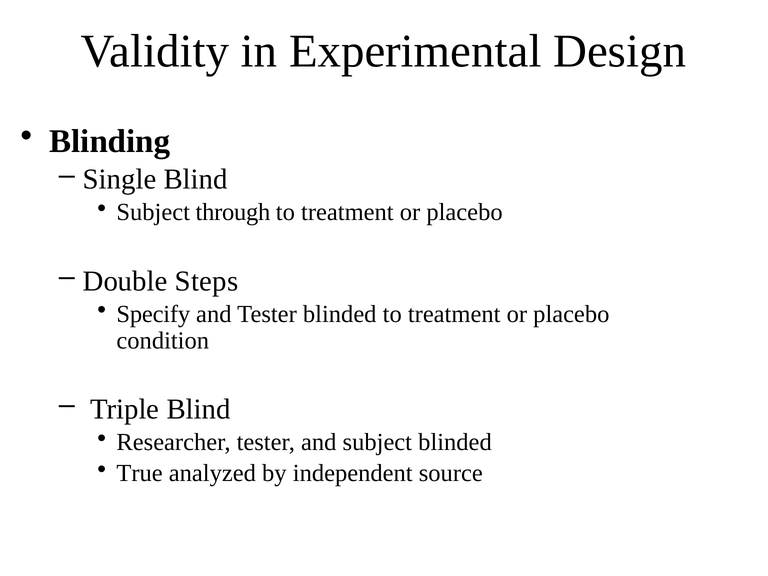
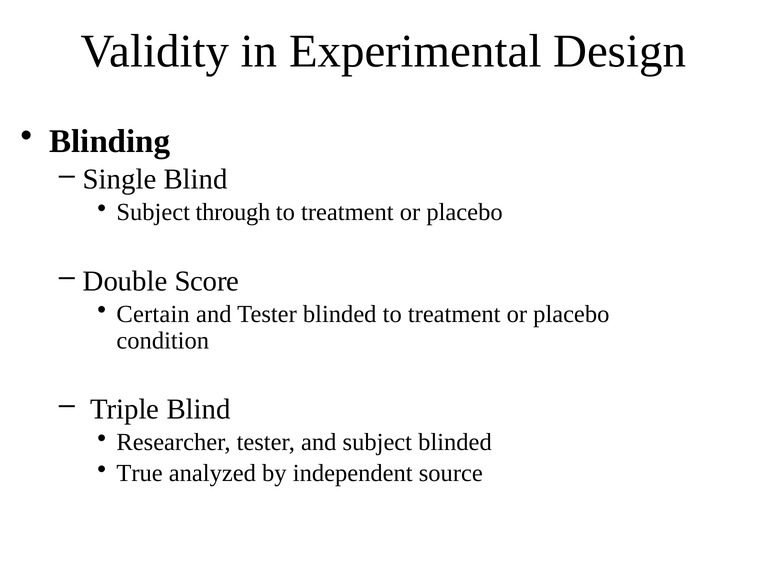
Steps: Steps -> Score
Specify: Specify -> Certain
